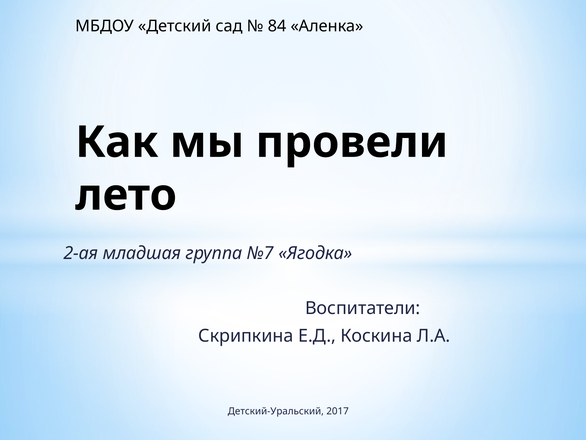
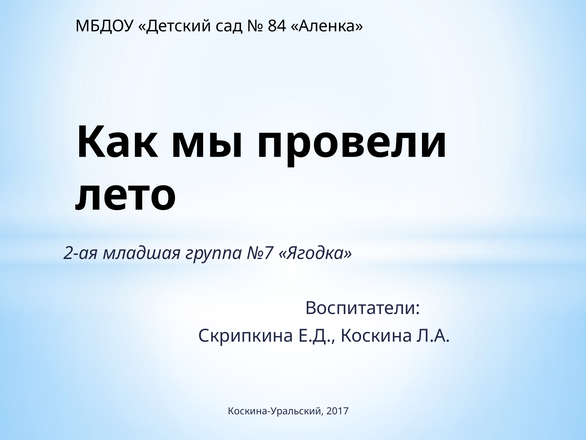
Детский-Уральский: Детский-Уральский -> Коскина-Уральский
